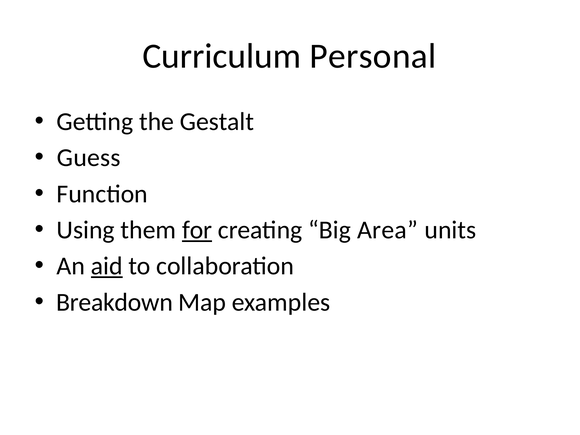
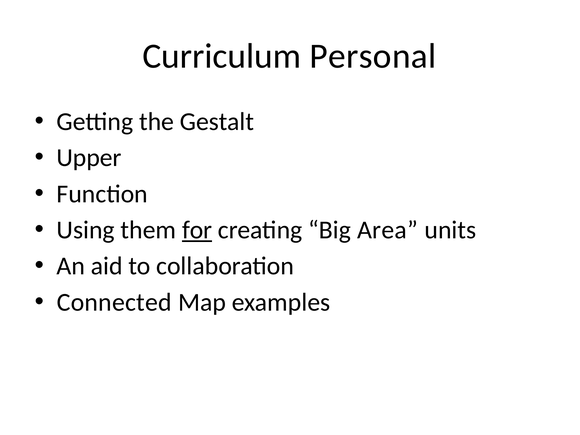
Guess: Guess -> Upper
aid underline: present -> none
Breakdown: Breakdown -> Connected
